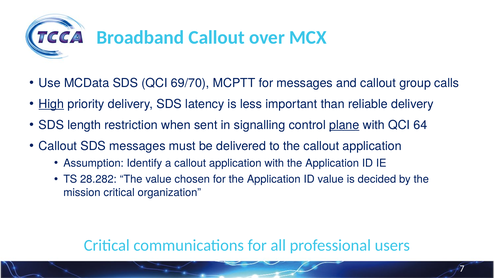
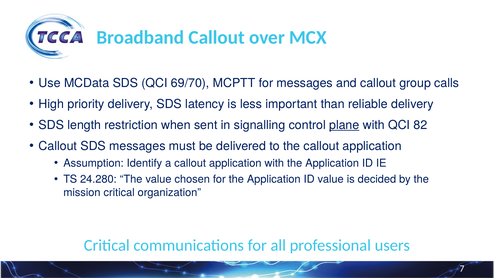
High underline: present -> none
64: 64 -> 82
28.282: 28.282 -> 24.280
